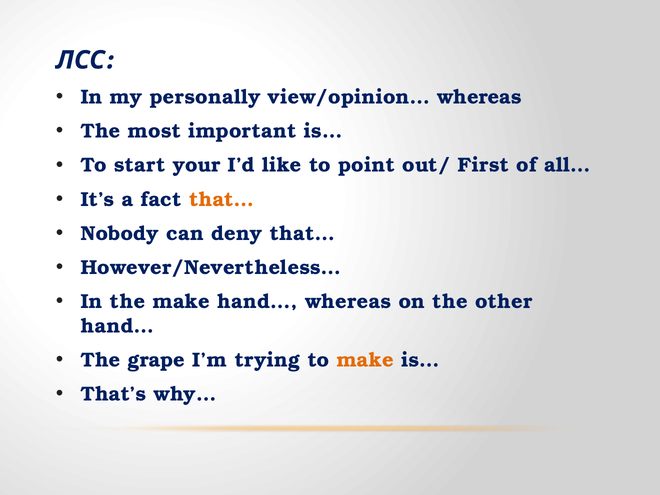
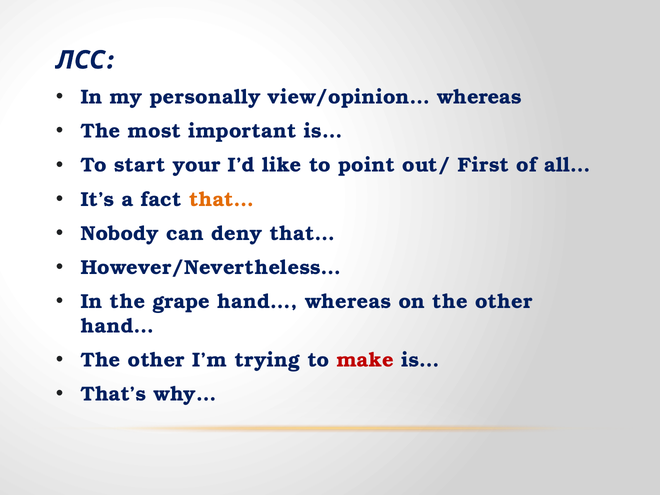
the make: make -> grape
grape at (156, 360): grape -> other
make at (365, 360) colour: orange -> red
